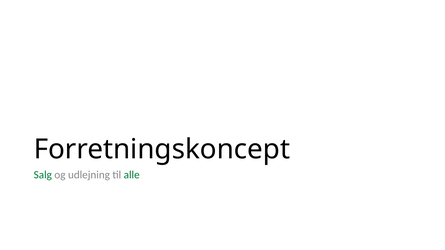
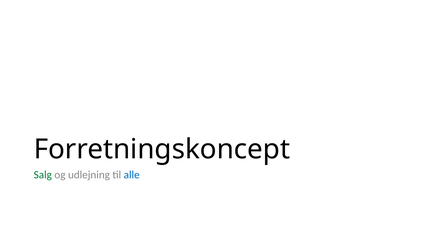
alle colour: green -> blue
